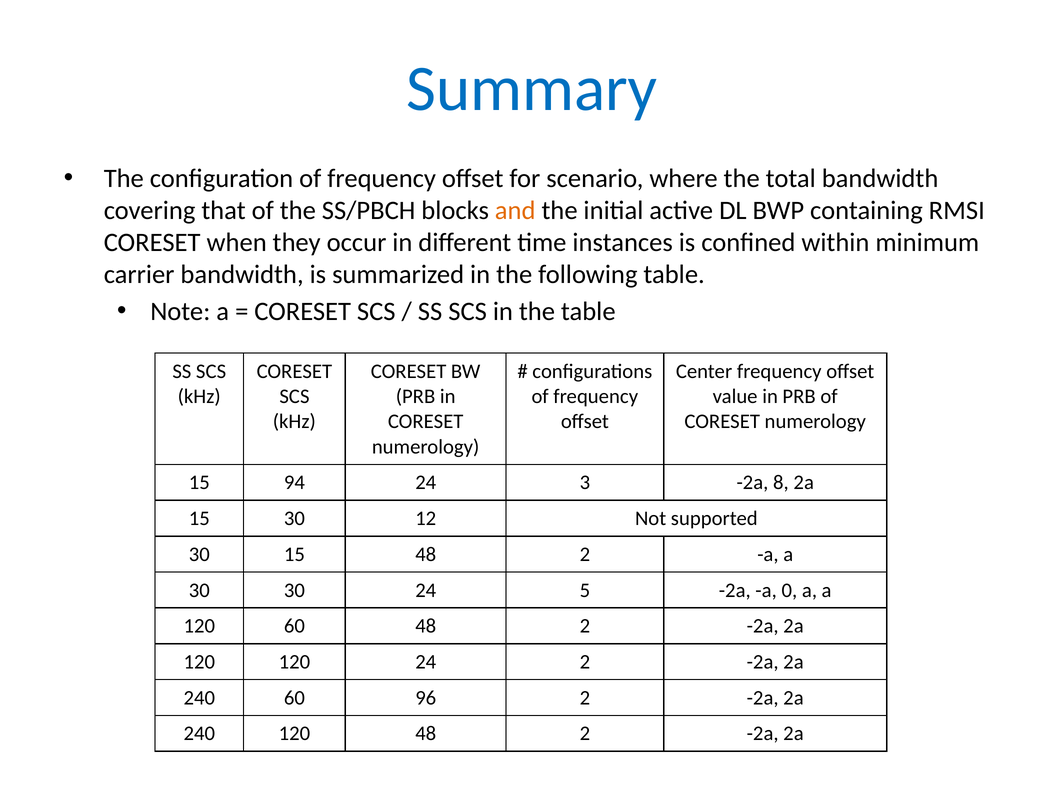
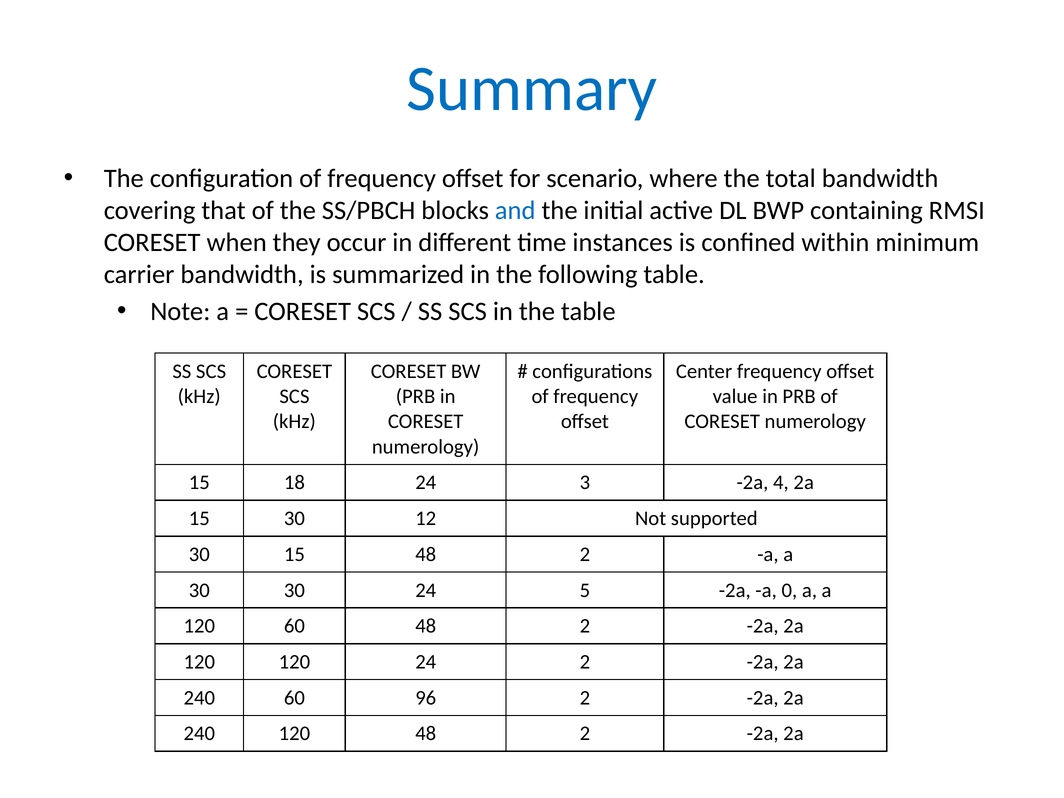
and colour: orange -> blue
94: 94 -> 18
8: 8 -> 4
